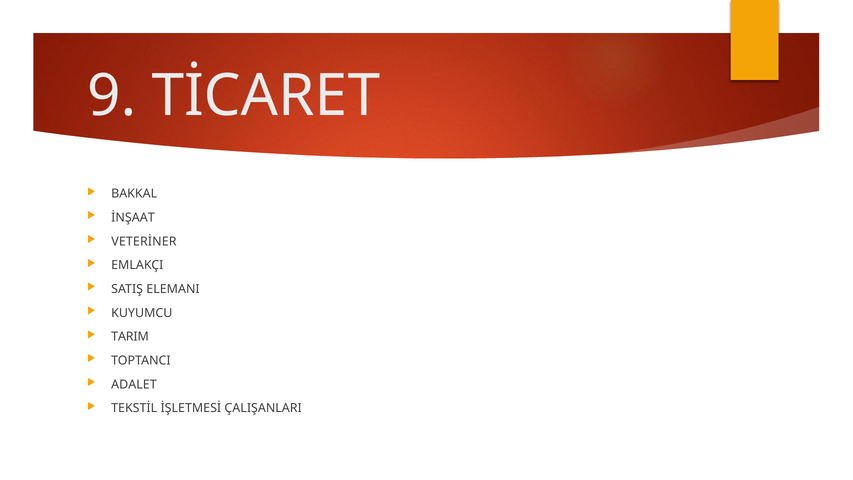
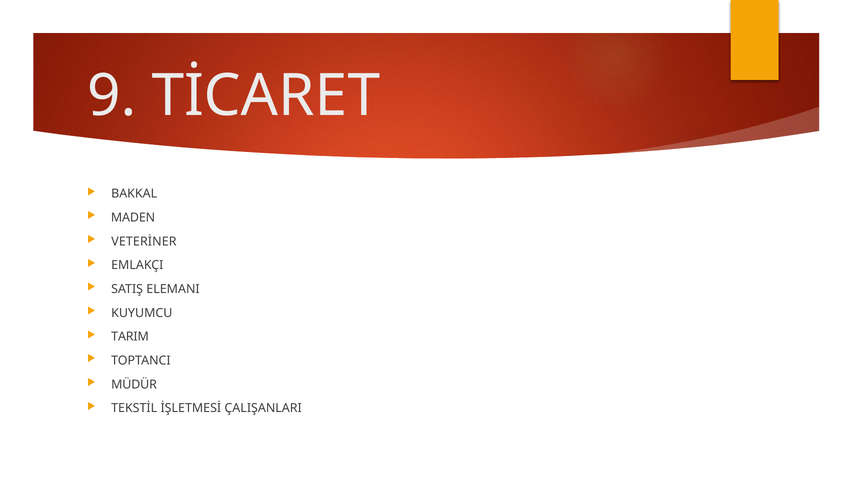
İNŞAAT: İNŞAAT -> MADEN
ADALET: ADALET -> MÜDÜR
